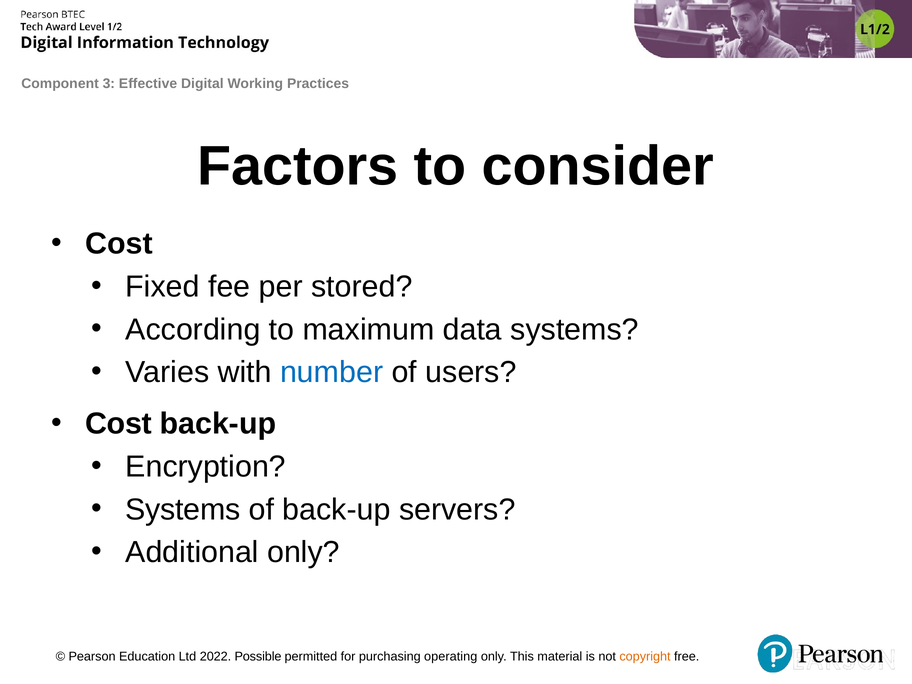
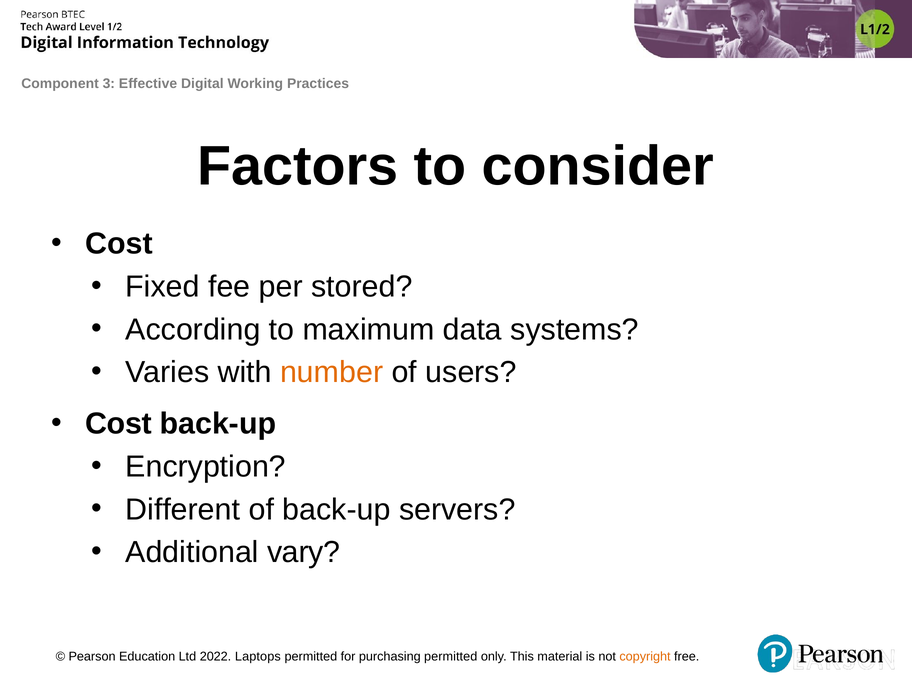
number colour: blue -> orange
Systems at (183, 510): Systems -> Different
Additional only: only -> vary
Possible: Possible -> Laptops
purchasing operating: operating -> permitted
